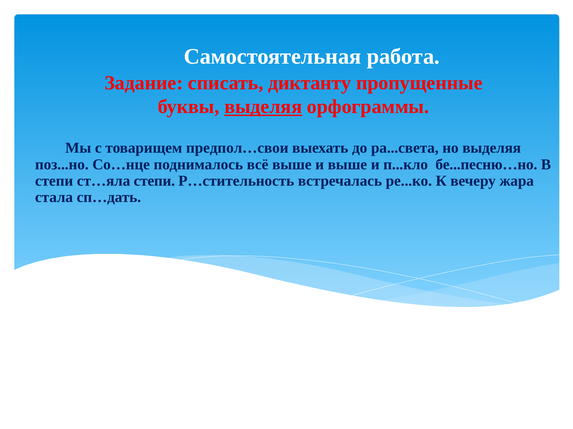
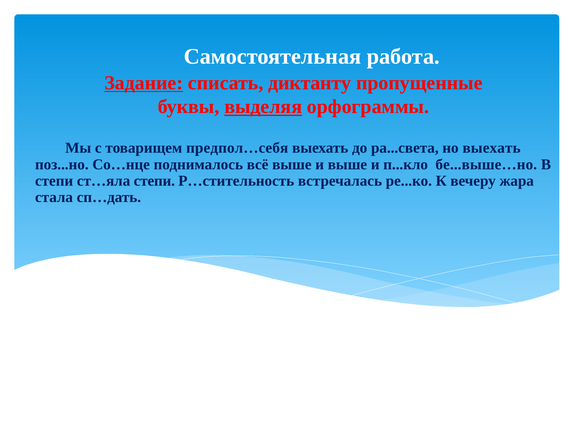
Задание underline: none -> present
предпол…свои: предпол…свои -> предпол…себя
но выделяя: выделяя -> выехать
бе...песню…но: бе...песню…но -> бе...выше…но
